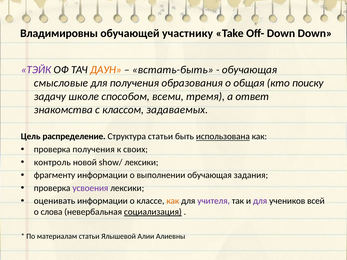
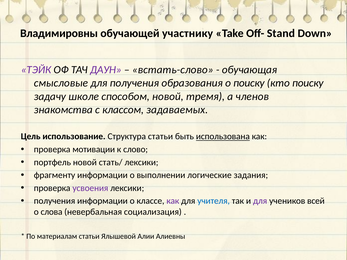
Off- Down: Down -> Stand
ДАУН colour: orange -> purple
встать-быть: встать-быть -> встать-слово
о общая: общая -> поиску
способом всеми: всеми -> новой
ответ: ответ -> членов
распределение: распределение -> использование
проверка получения: получения -> мотивации
своих: своих -> слово
контроль: контроль -> портфель
show/: show/ -> стать/
выполнении обучающая: обучающая -> логические
оценивать at (54, 201): оценивать -> получения
как at (173, 201) colour: orange -> purple
учителя colour: purple -> blue
социализация underline: present -> none
